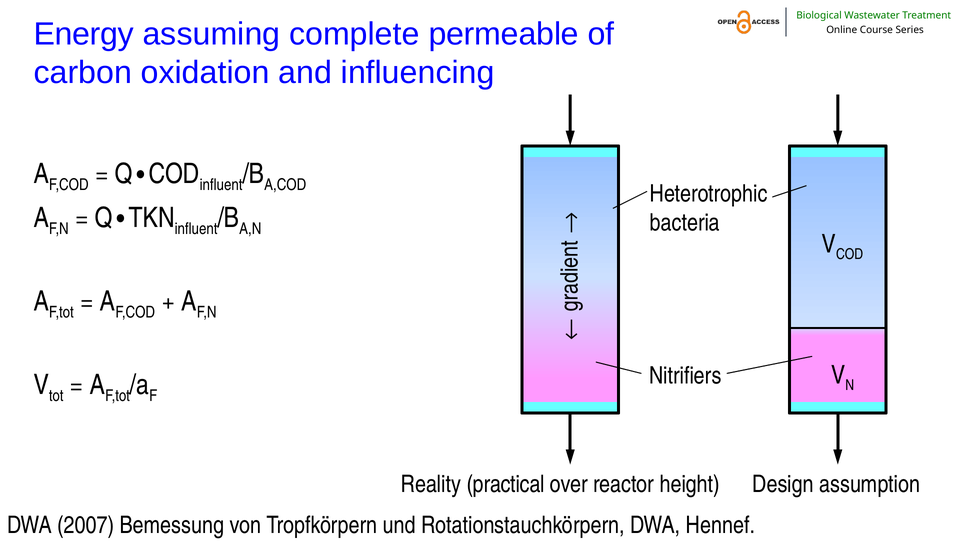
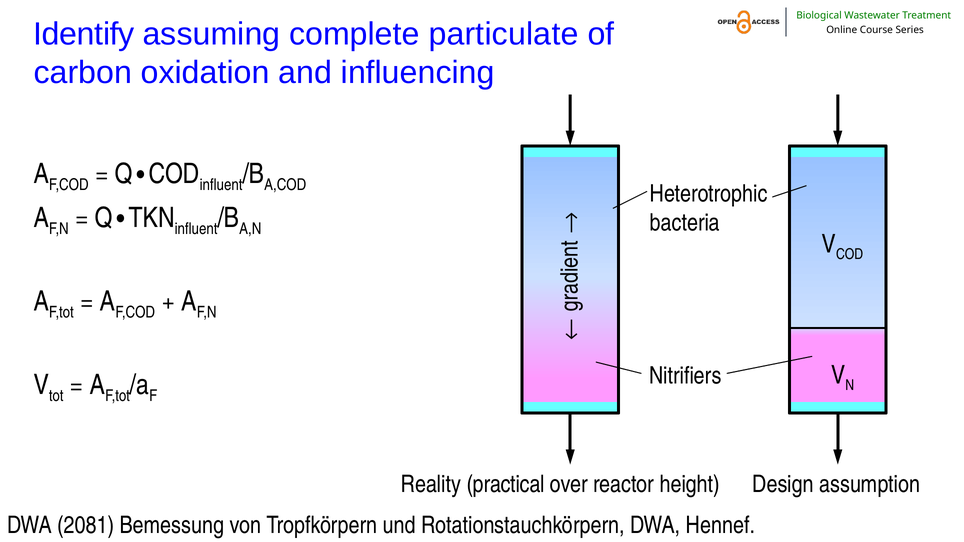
Energy: Energy -> Identify
permeable: permeable -> particulate
2007: 2007 -> 2081
